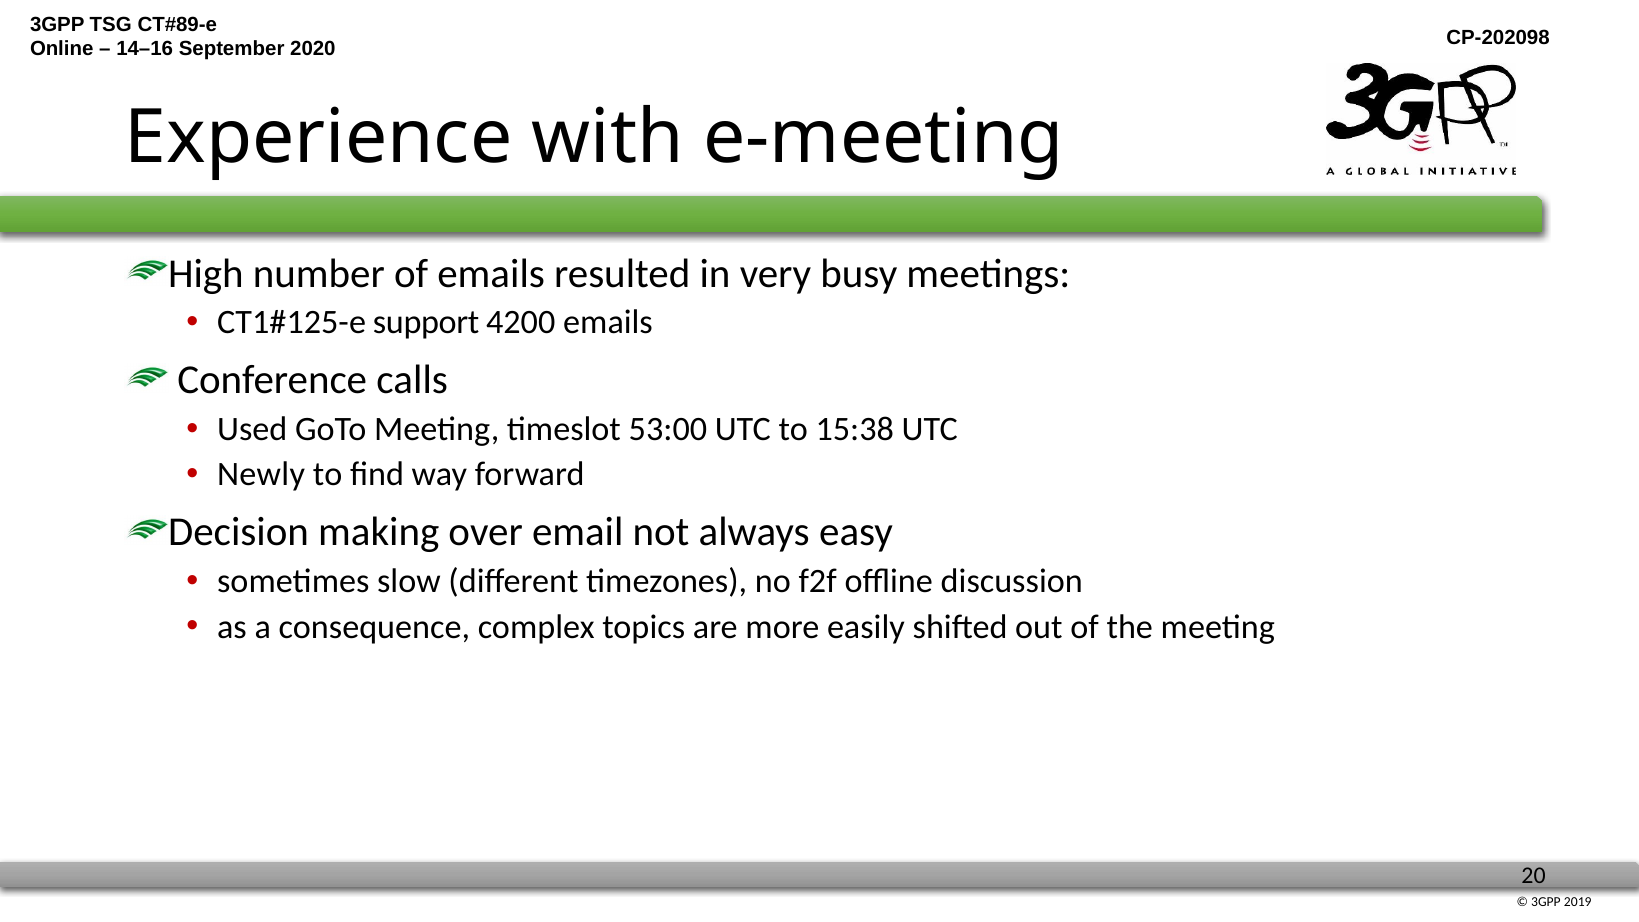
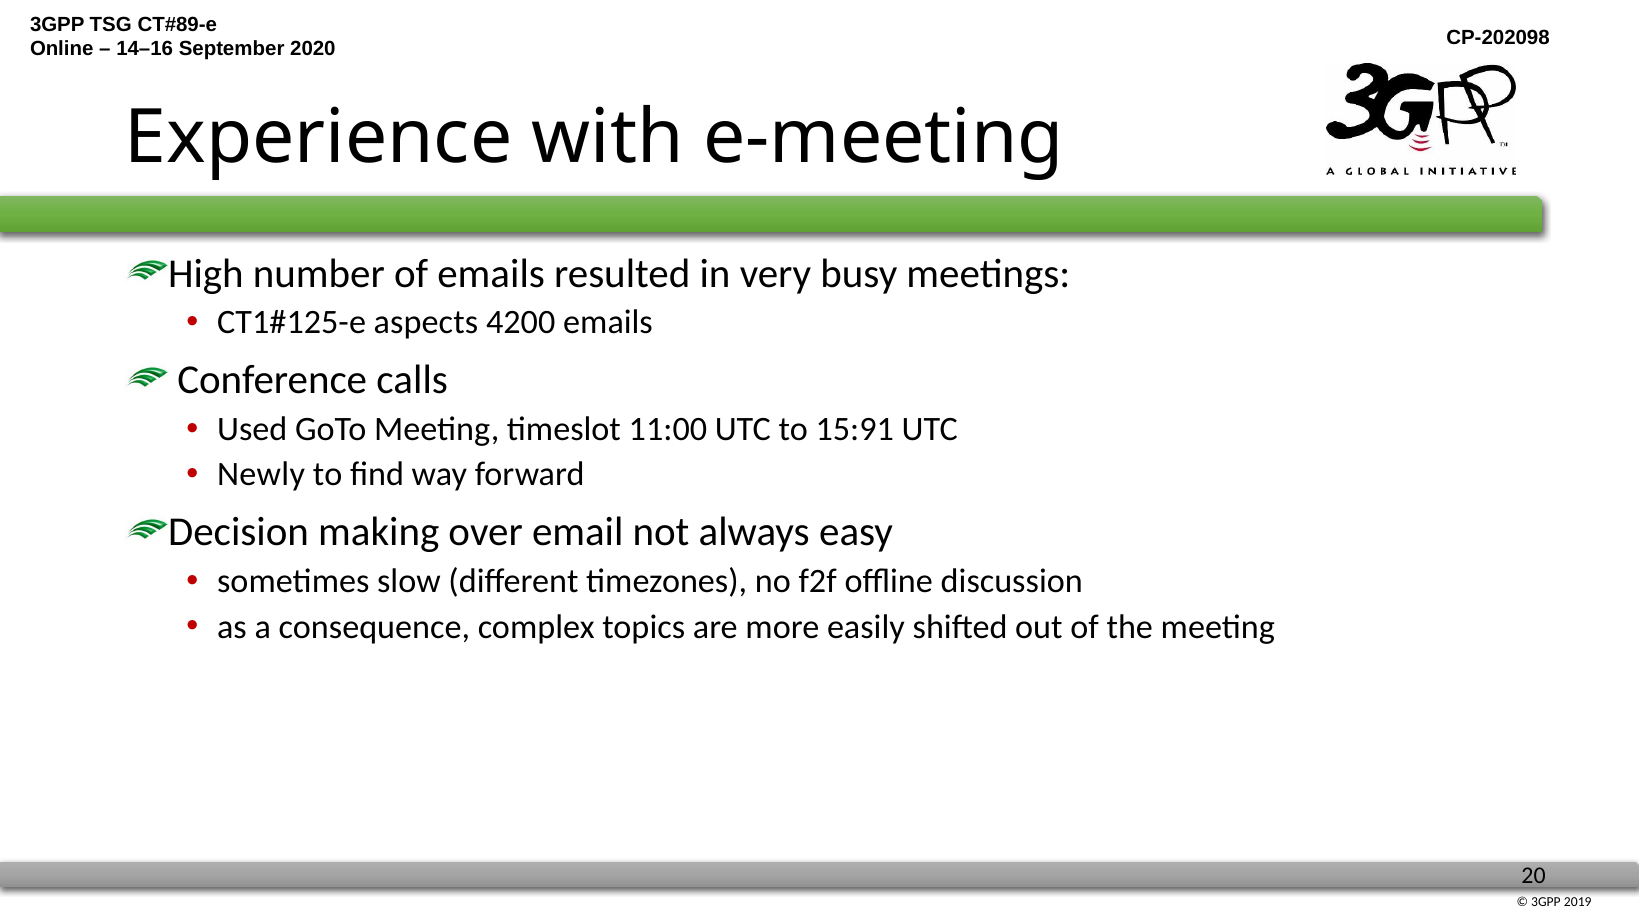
support: support -> aspects
53:00: 53:00 -> 11:00
15:38: 15:38 -> 15:91
